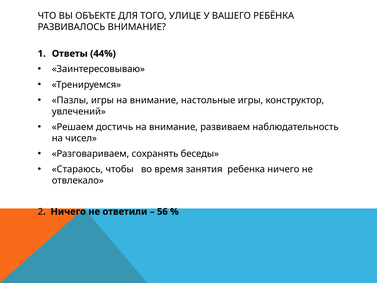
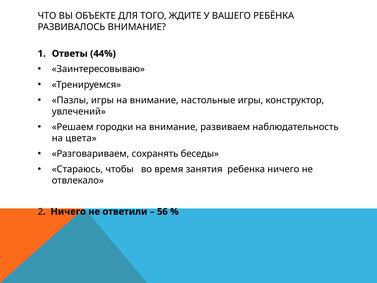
УЛИЦЕ: УЛИЦЕ -> ЖДИТЕ
достичь: достичь -> городки
чисел: чисел -> цвета
